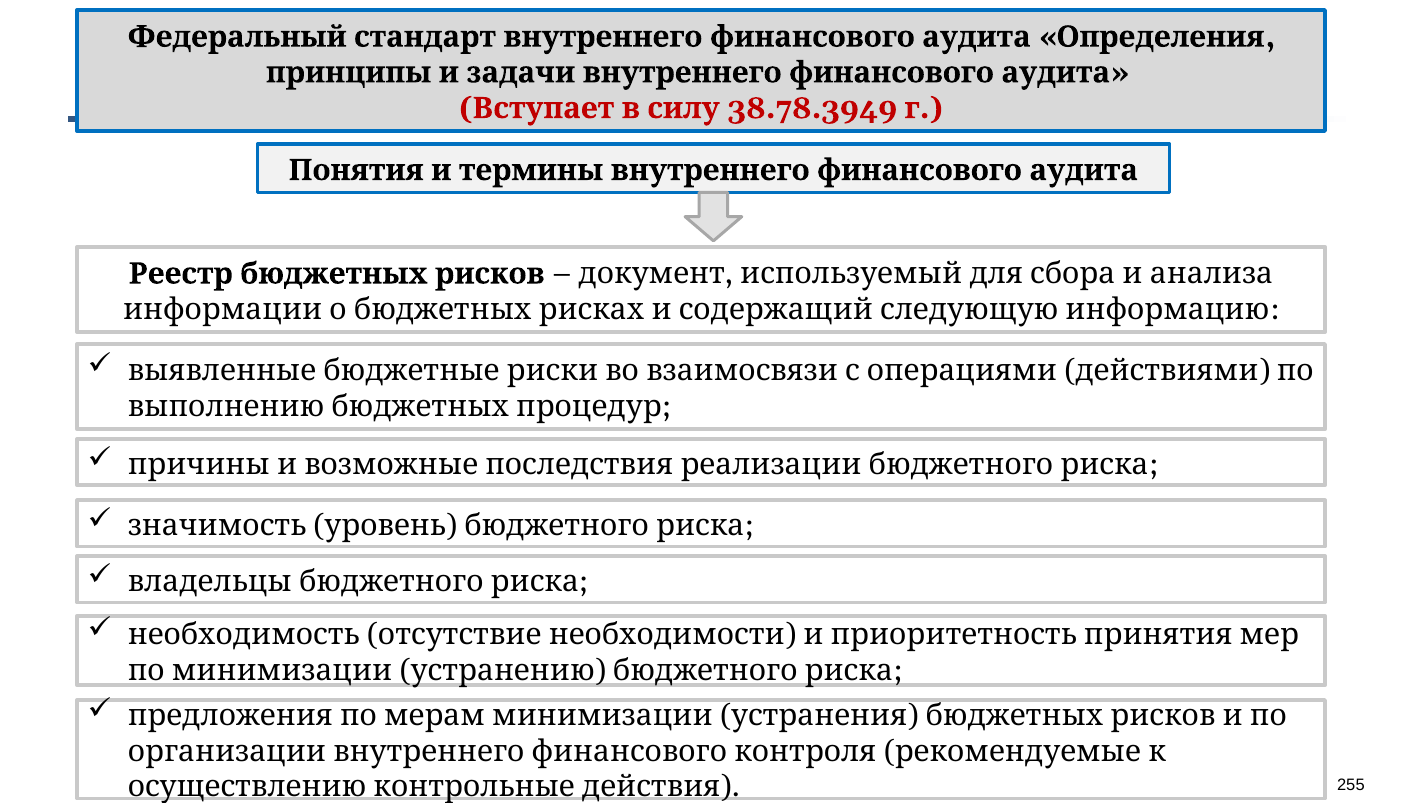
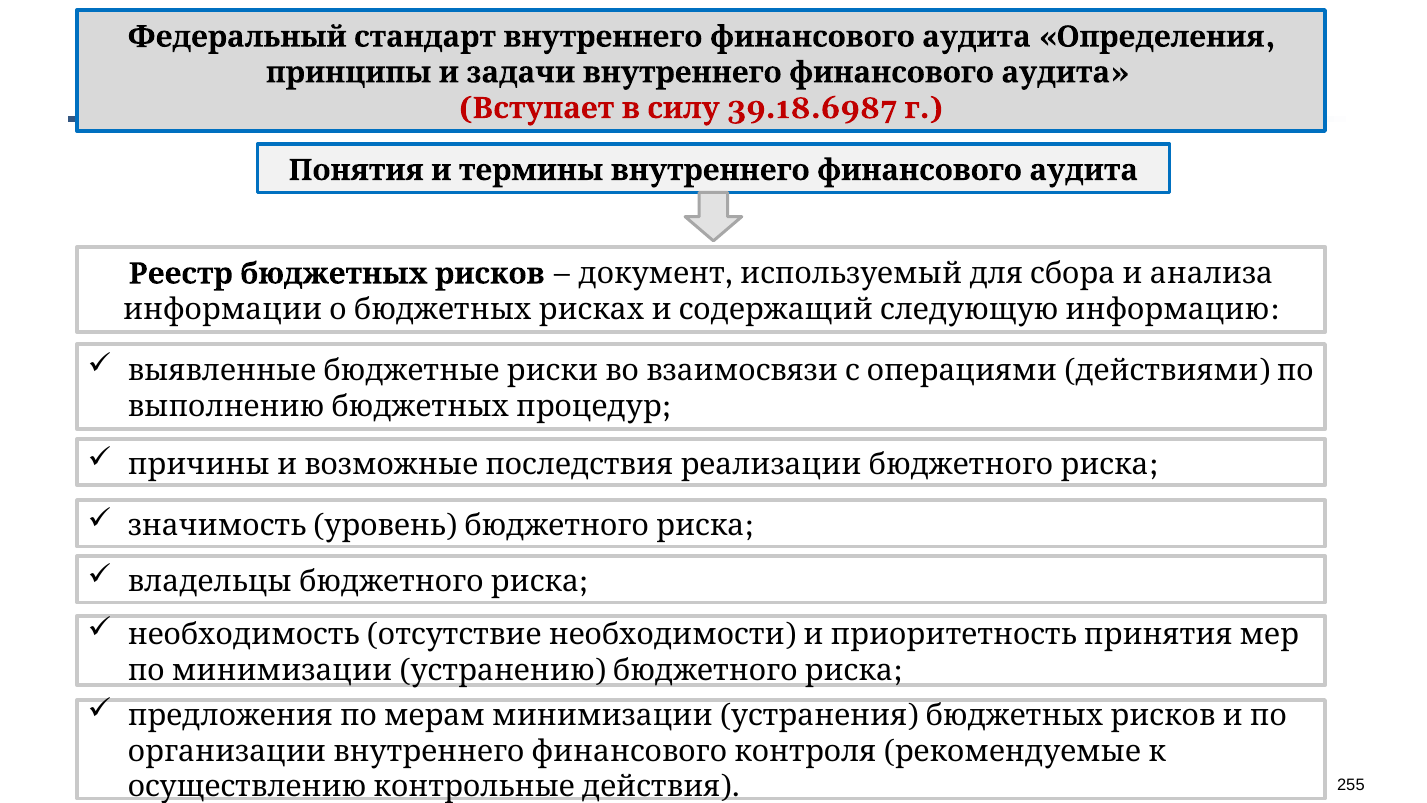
38.78.3949: 38.78.3949 -> 39.18.6987
